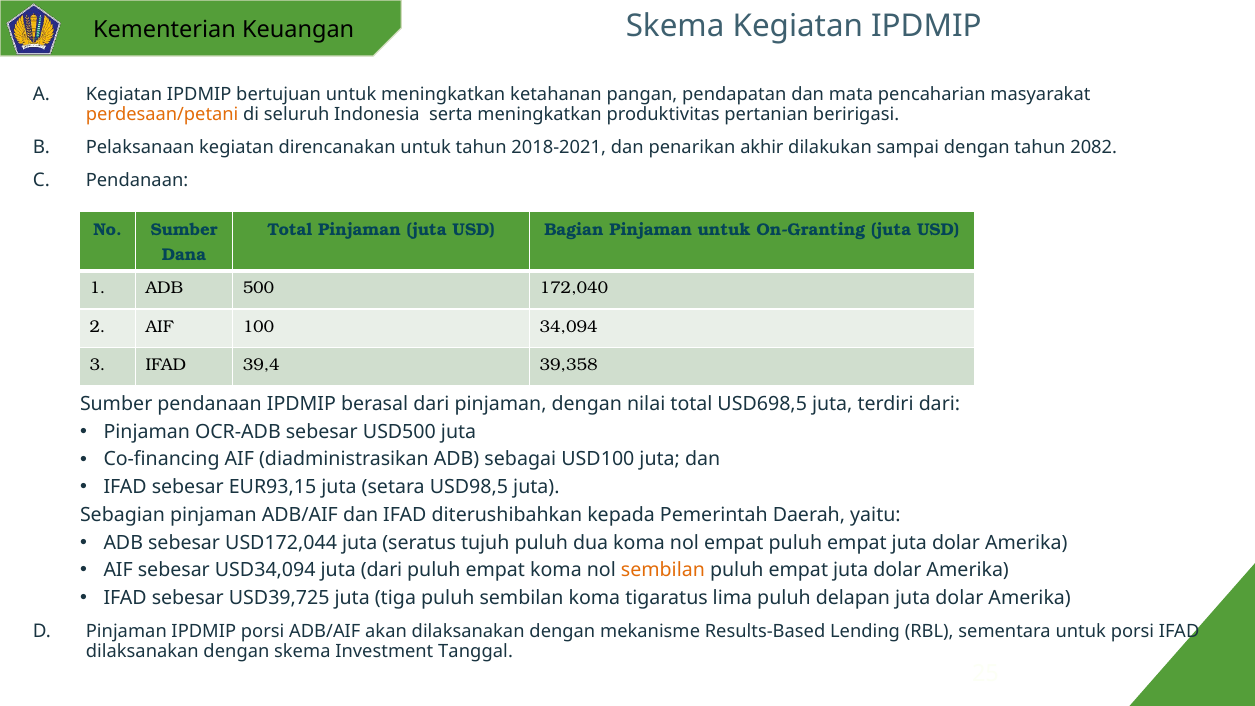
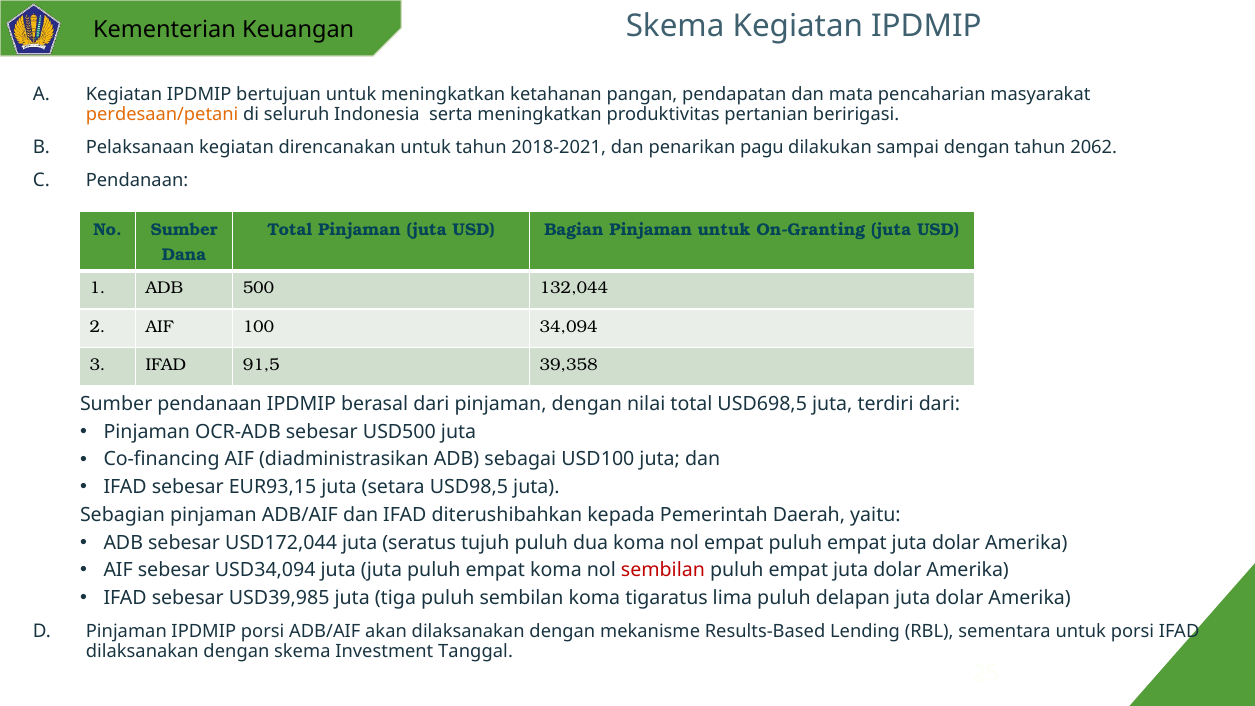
akhir: akhir -> pagu
2082: 2082 -> 2062
172,040: 172,040 -> 132,044
39,4: 39,4 -> 91,5
juta dari: dari -> juta
sembilan at (663, 570) colour: orange -> red
USD39,725: USD39,725 -> USD39,985
